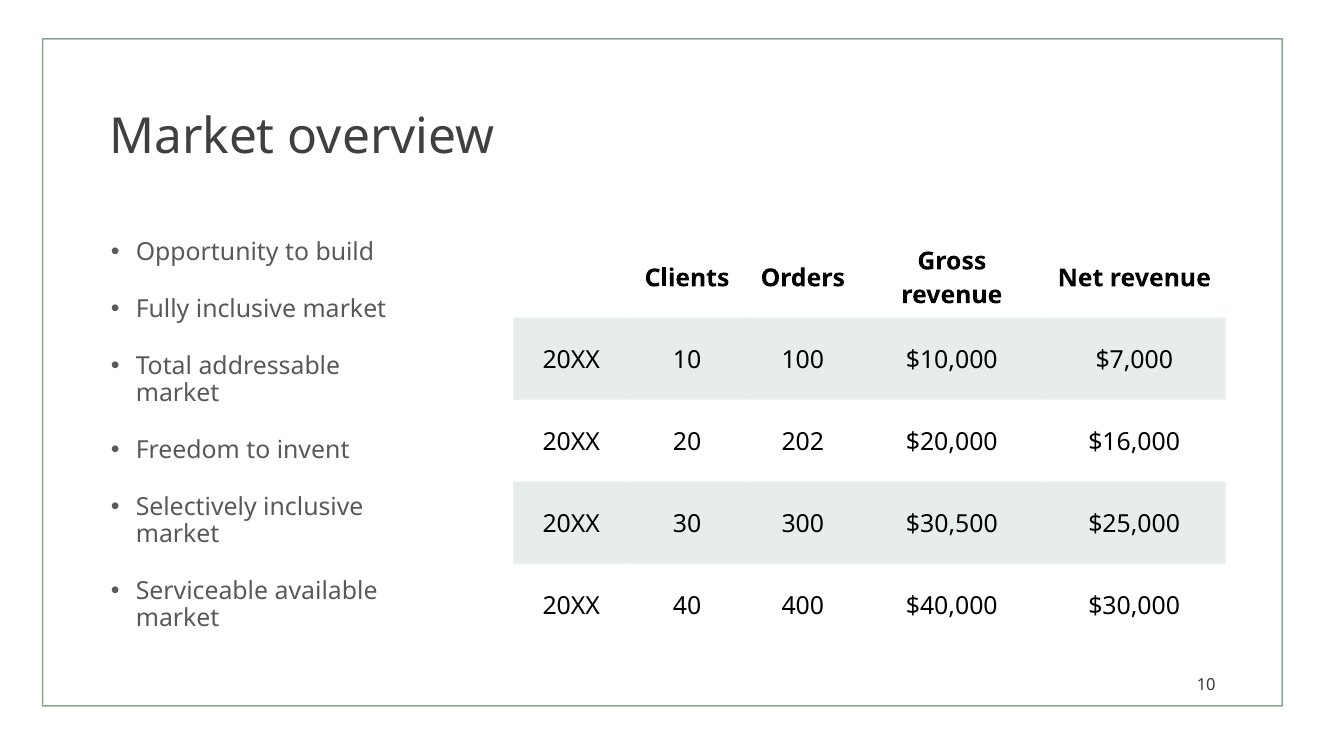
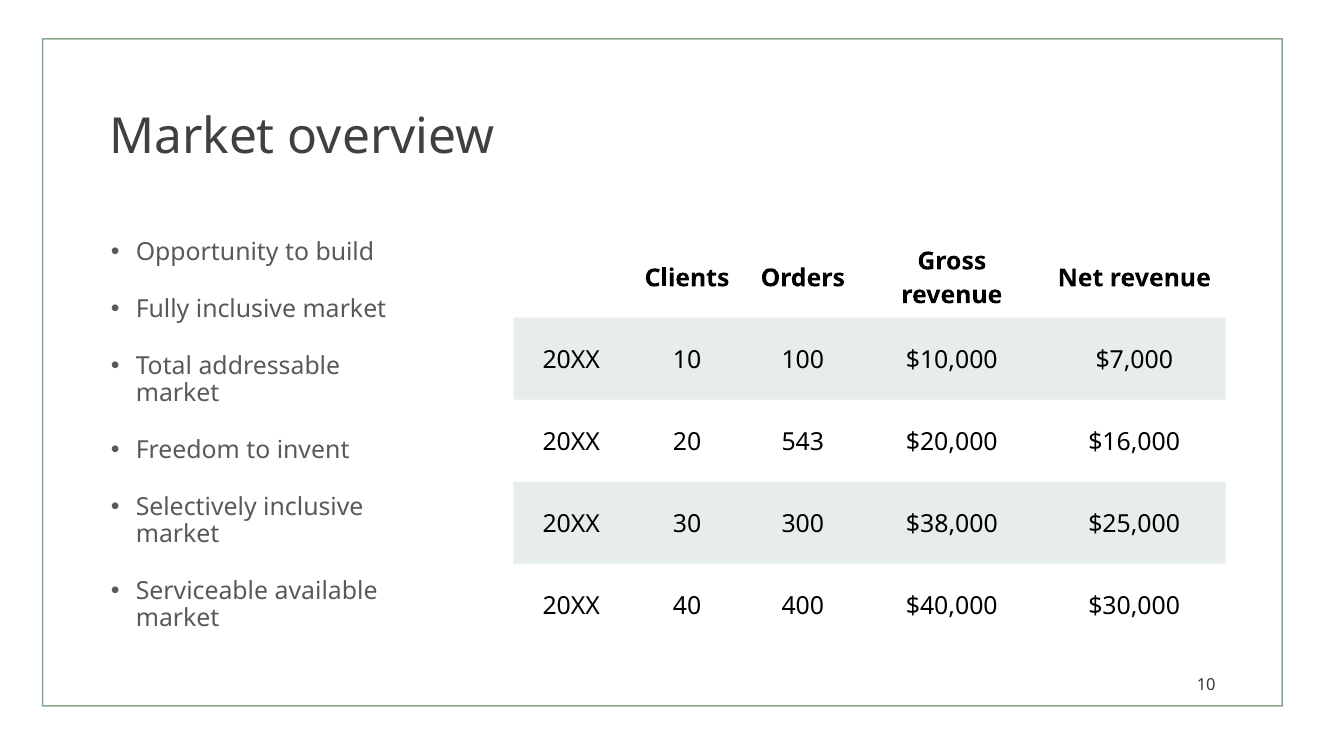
202: 202 -> 543
$30,500: $30,500 -> $38,000
